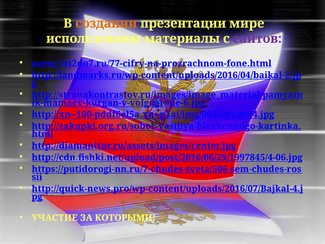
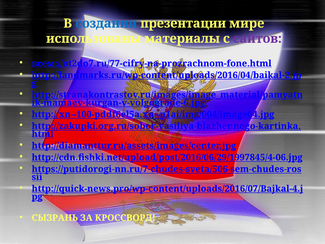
создании colour: orange -> blue
УЧАСТИЕ: УЧАСТИЕ -> СЫЗРАНЬ
КОТОРЫМИ: КОТОРЫМИ -> КРОССВОРД
